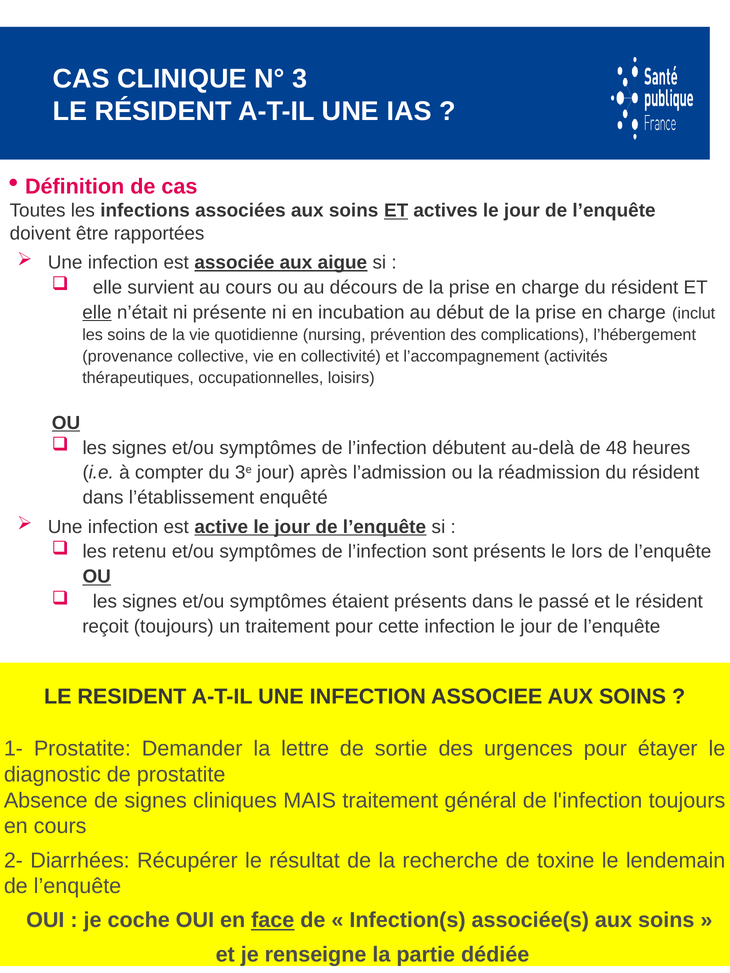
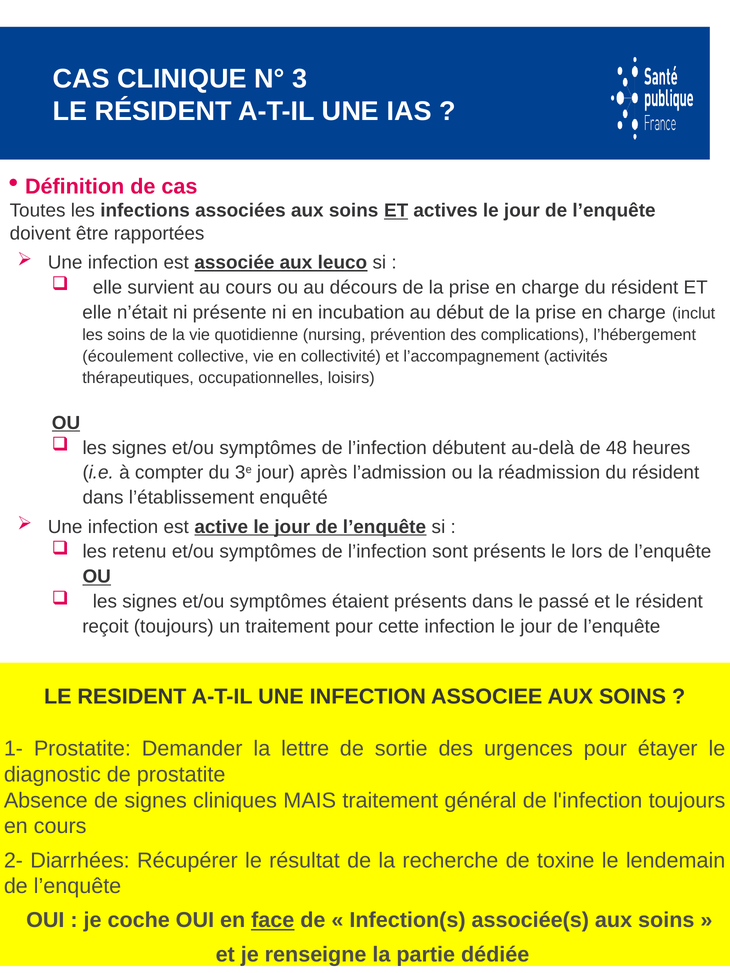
aigue: aigue -> leuco
elle at (97, 312) underline: present -> none
provenance: provenance -> écoulement
